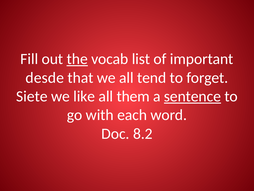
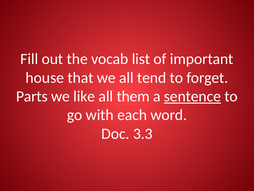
the underline: present -> none
desde: desde -> house
Siete: Siete -> Parts
8.2: 8.2 -> 3.3
